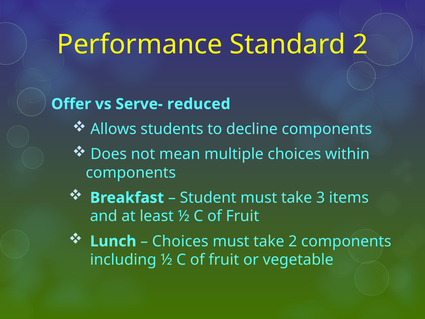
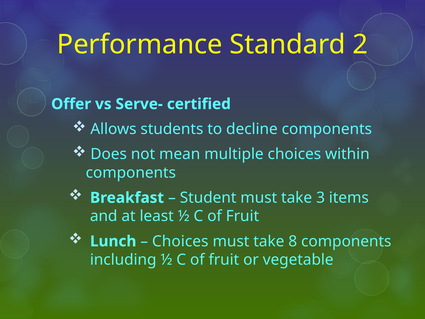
reduced: reduced -> certified
take 2: 2 -> 8
